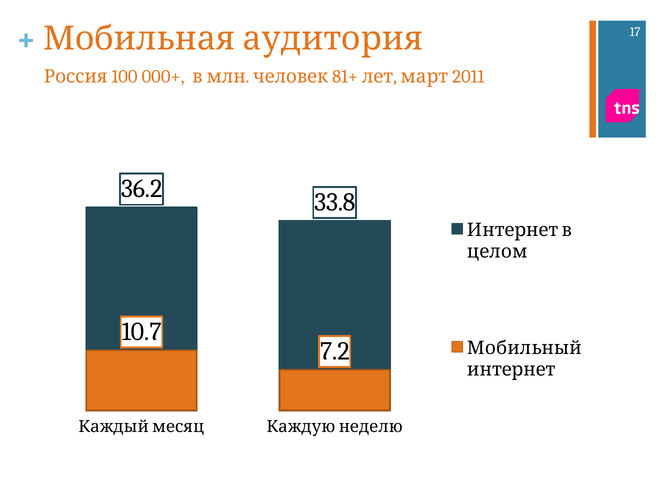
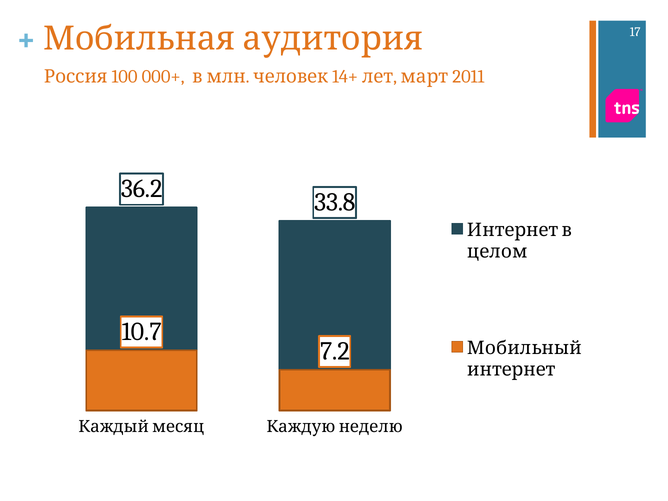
81+: 81+ -> 14+
